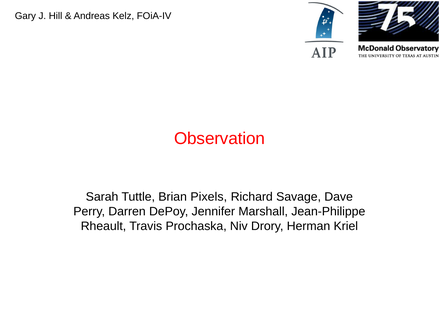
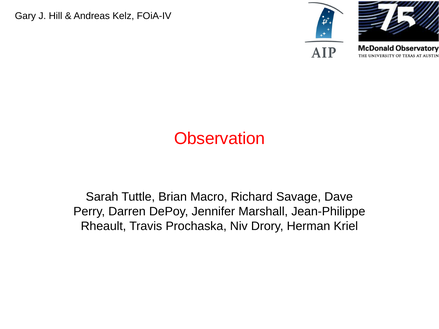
Pixels: Pixels -> Macro
